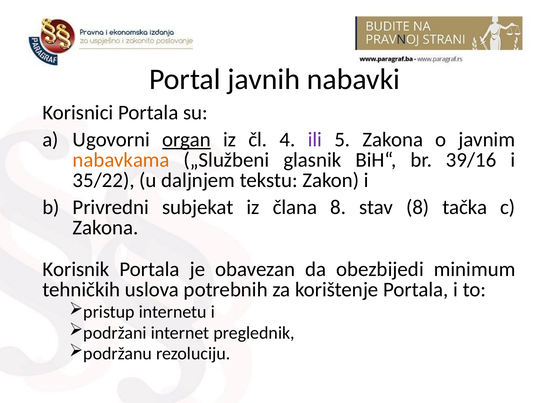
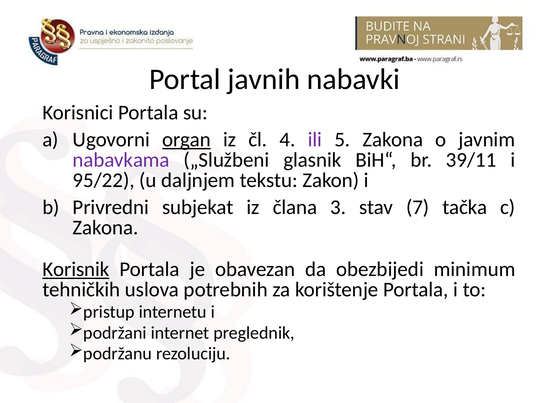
nabavkama colour: orange -> purple
39/16: 39/16 -> 39/11
35/22: 35/22 -> 95/22
člana 8: 8 -> 3
stav 8: 8 -> 7
Korisnik underline: none -> present
